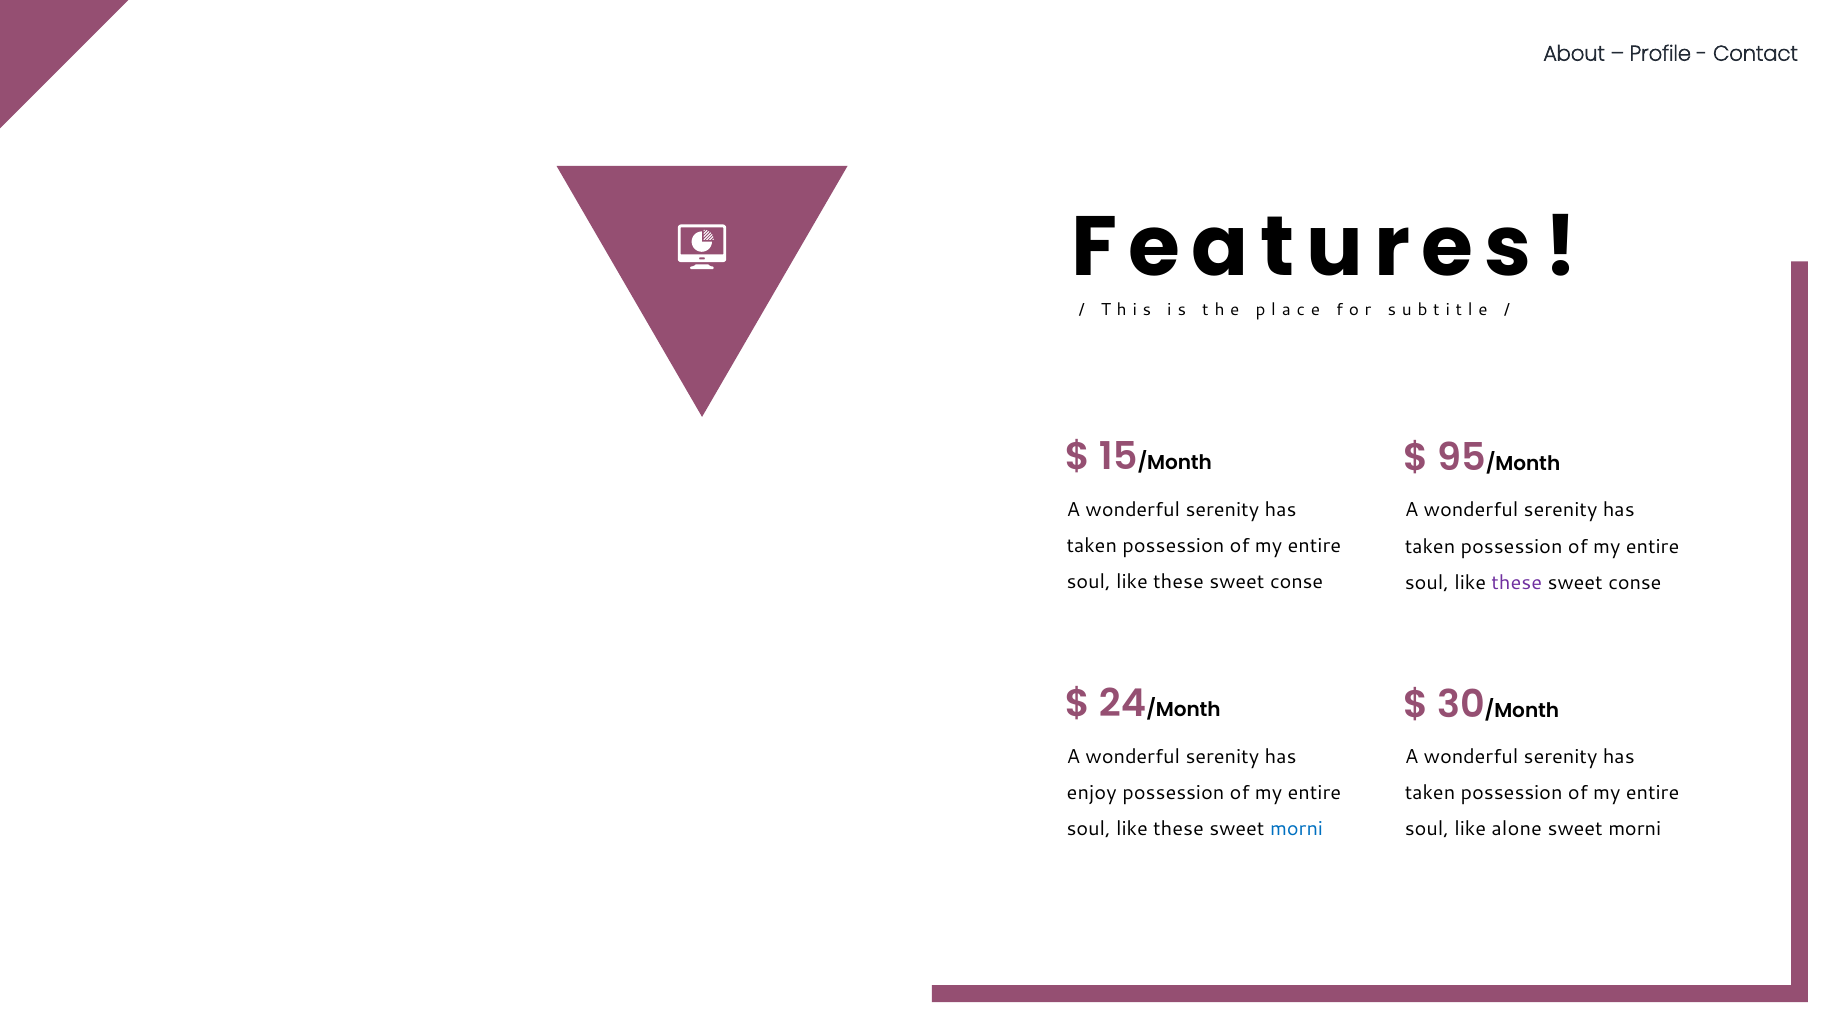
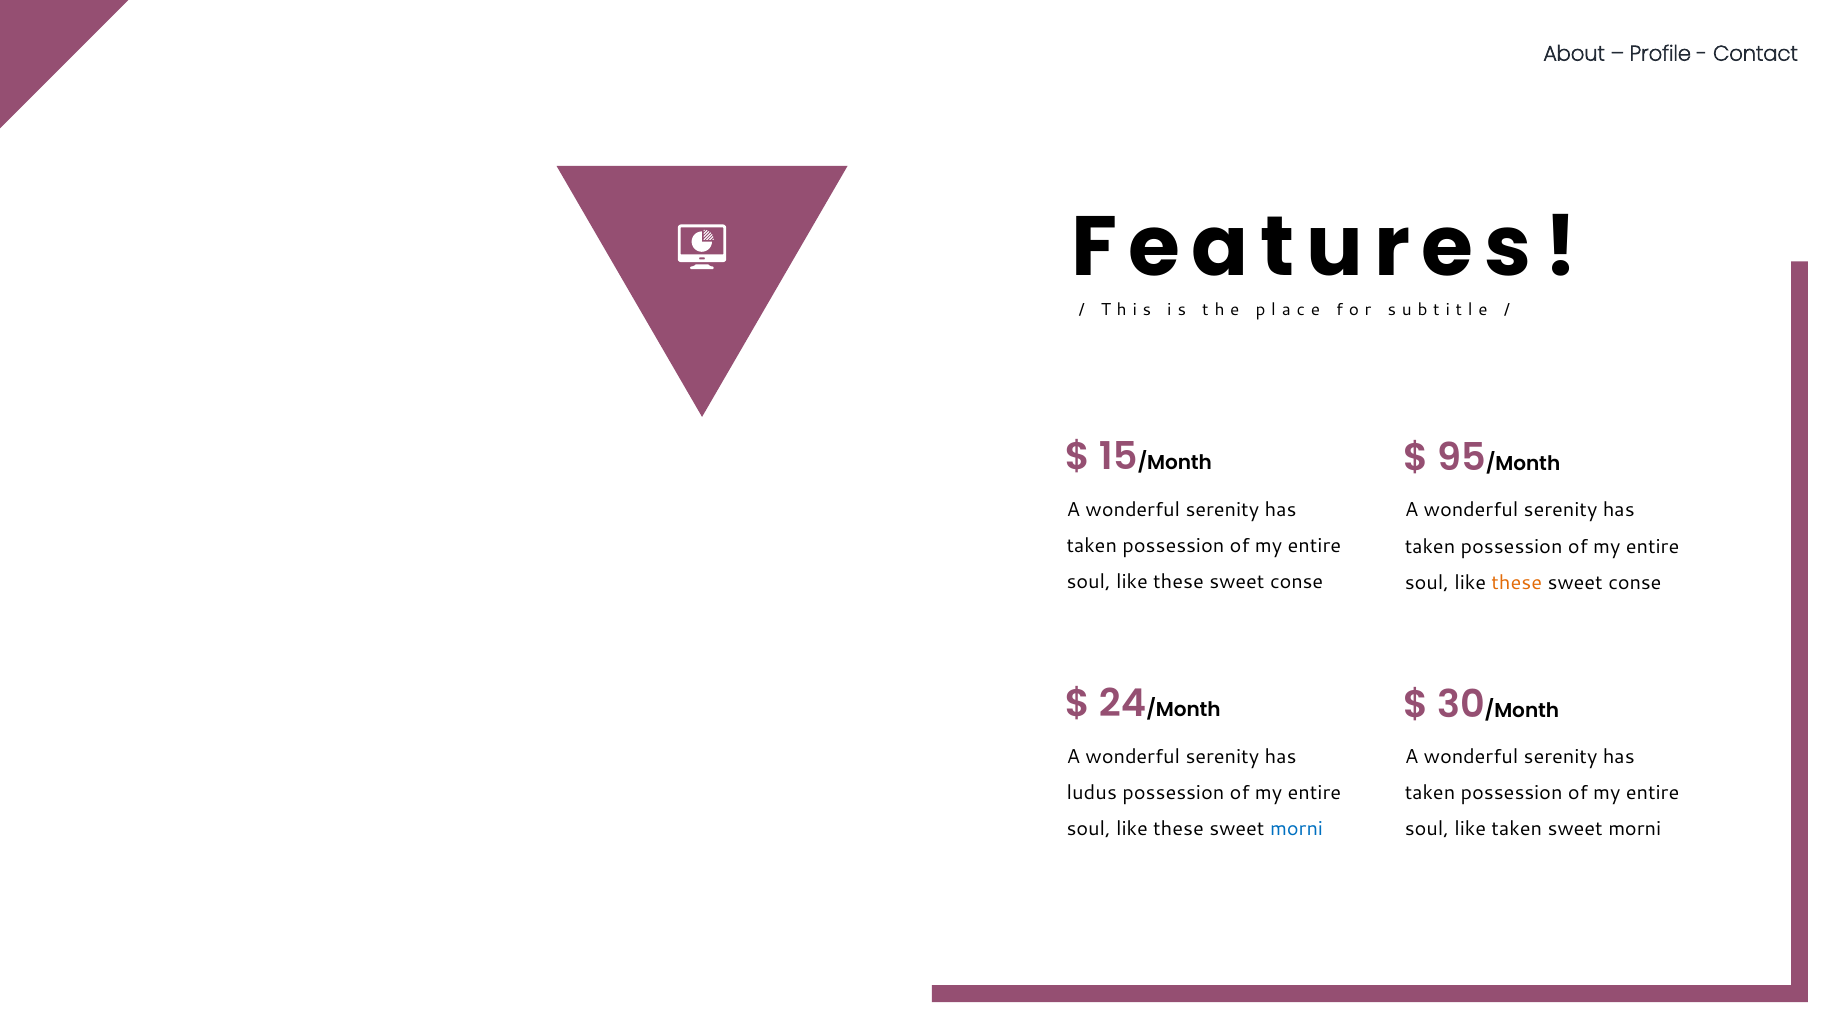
these at (1517, 582) colour: purple -> orange
enjoy: enjoy -> ludus
like alone: alone -> taken
